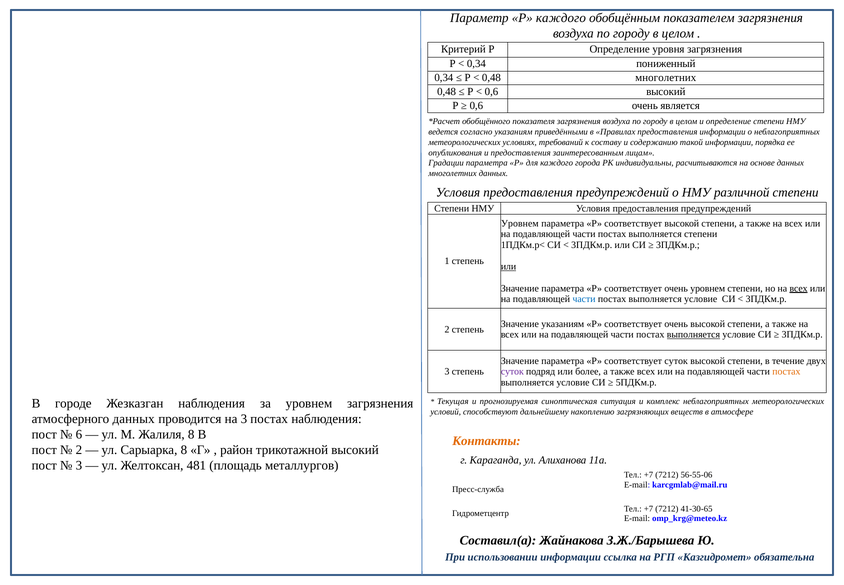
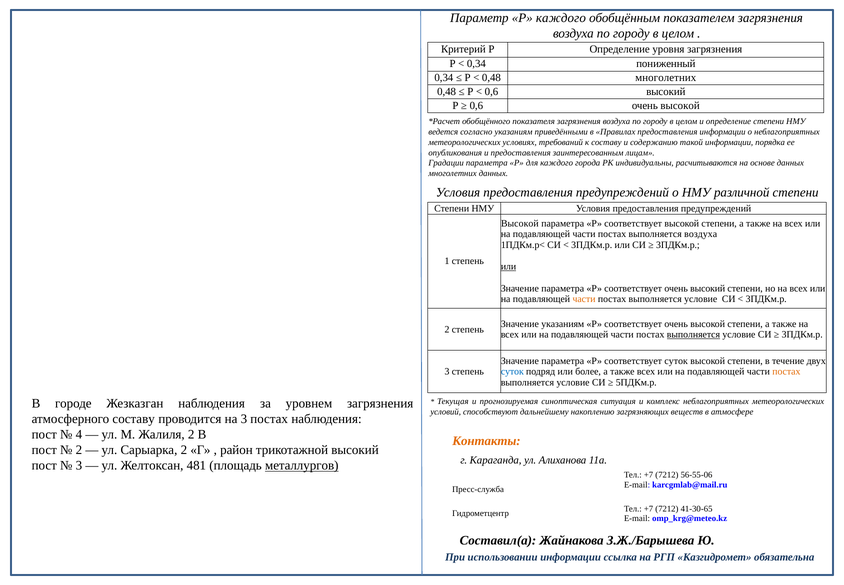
0,6 очень является: является -> высокой
Уровнем at (520, 223): Уровнем -> Высокой
выполняется степени: степени -> воздуха
очень уровнем: уровнем -> высокий
всех at (799, 288) underline: present -> none
части at (584, 299) colour: blue -> orange
суток at (512, 371) colour: purple -> blue
атмосферного данных: данных -> составу
6: 6 -> 4
Жалиля 8: 8 -> 2
Сарыарка 8: 8 -> 2
металлургов underline: none -> present
